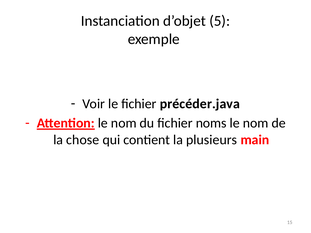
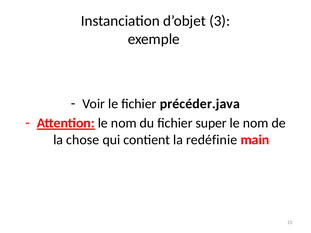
5: 5 -> 3
noms: noms -> super
plusieurs: plusieurs -> redéfinie
